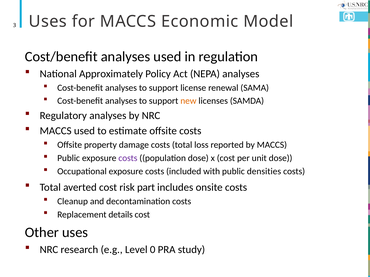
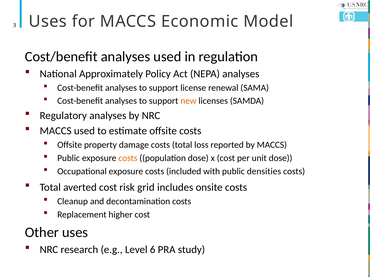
costs at (128, 158) colour: purple -> orange
part: part -> grid
details: details -> higher
0: 0 -> 6
